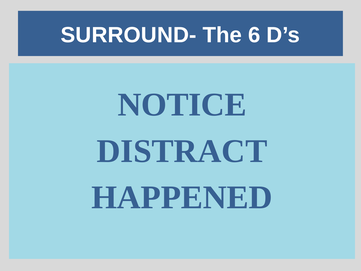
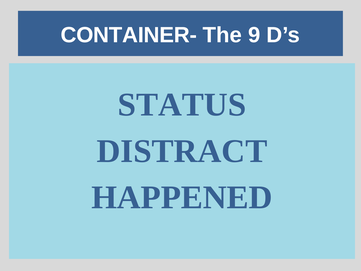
SURROUND-: SURROUND- -> CONTAINER-
6: 6 -> 9
NOTICE: NOTICE -> STATUS
